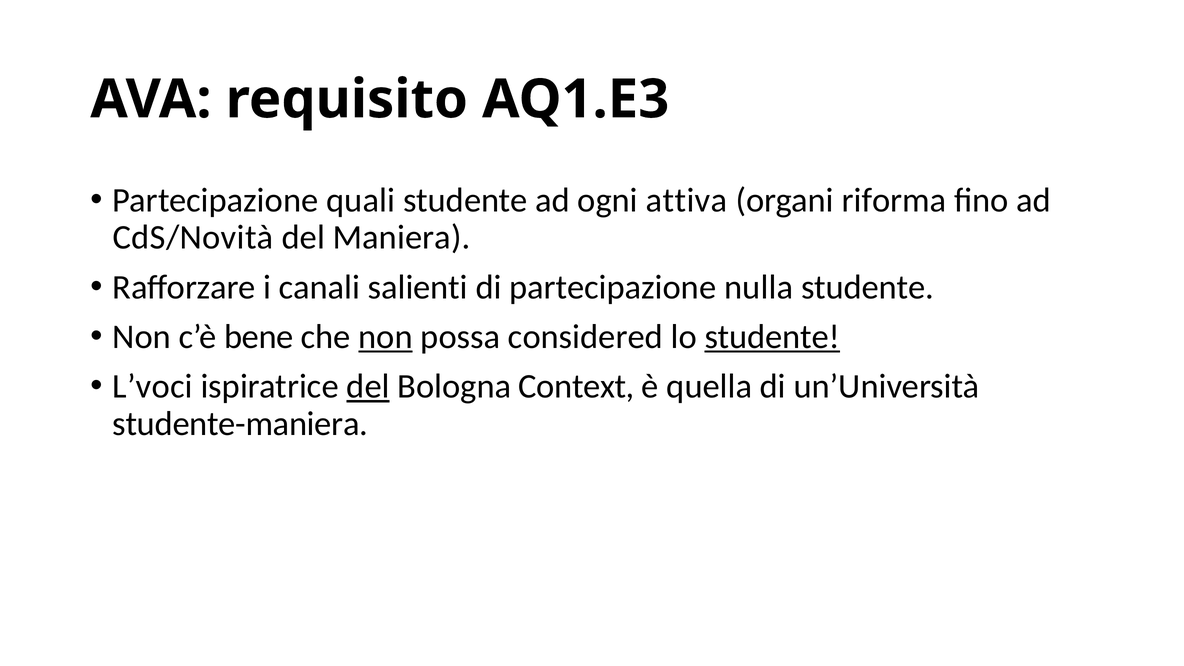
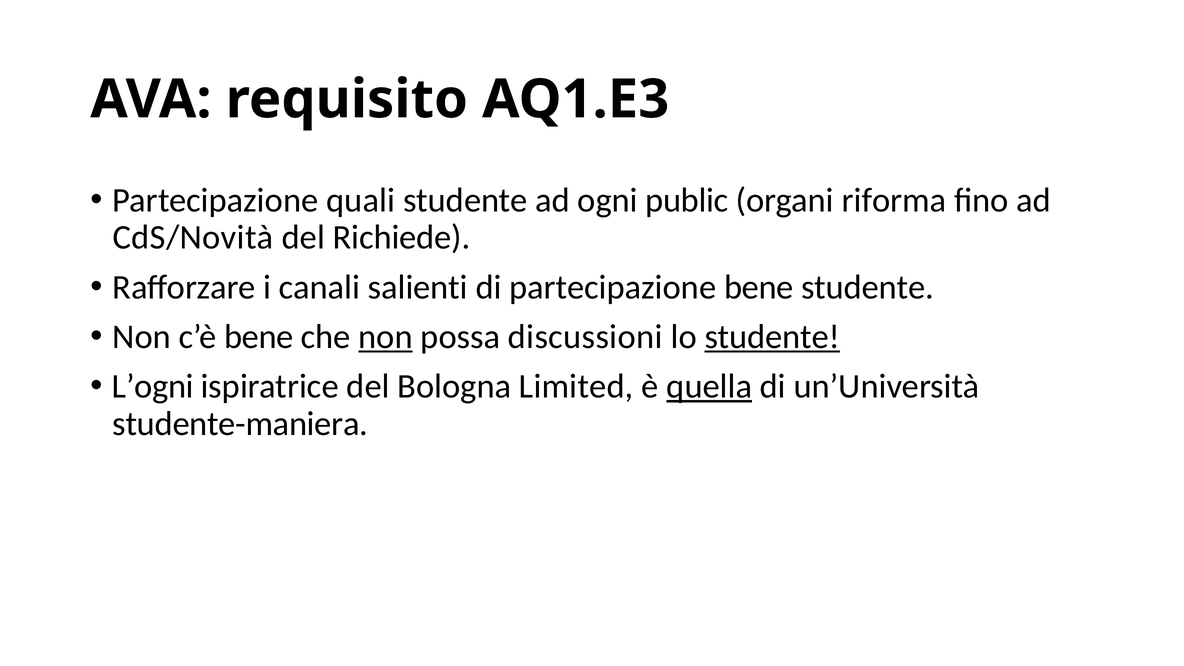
attiva: attiva -> public
Maniera: Maniera -> Richiede
partecipazione nulla: nulla -> bene
considered: considered -> discussioni
L’voci: L’voci -> L’ogni
del at (368, 386) underline: present -> none
Context: Context -> Limited
quella underline: none -> present
